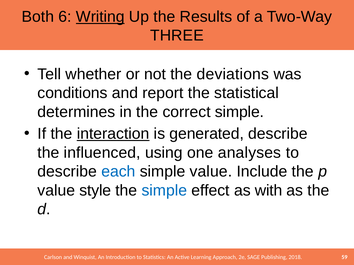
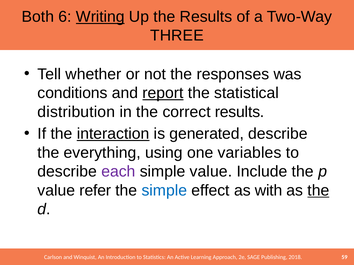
deviations: deviations -> responses
report underline: none -> present
determines: determines -> distribution
correct simple: simple -> results
influenced: influenced -> everything
analyses: analyses -> variables
each colour: blue -> purple
style: style -> refer
the at (318, 191) underline: none -> present
